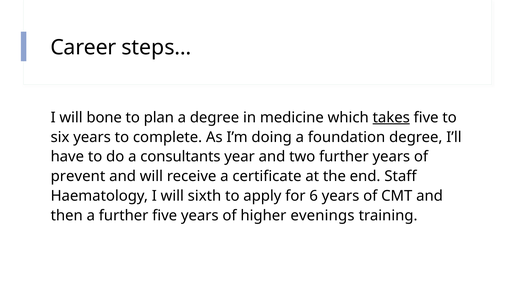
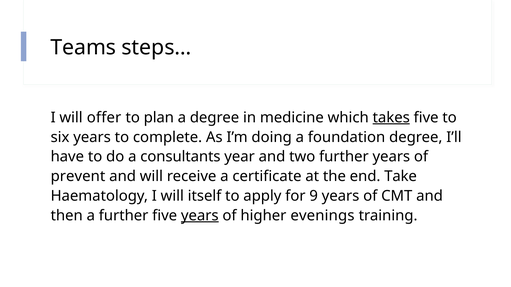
Career: Career -> Teams
bone: bone -> offer
Staff: Staff -> Take
sixth: sixth -> itself
6: 6 -> 9
years at (200, 216) underline: none -> present
